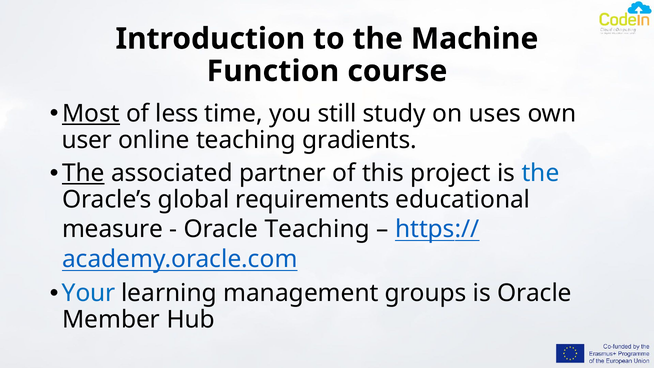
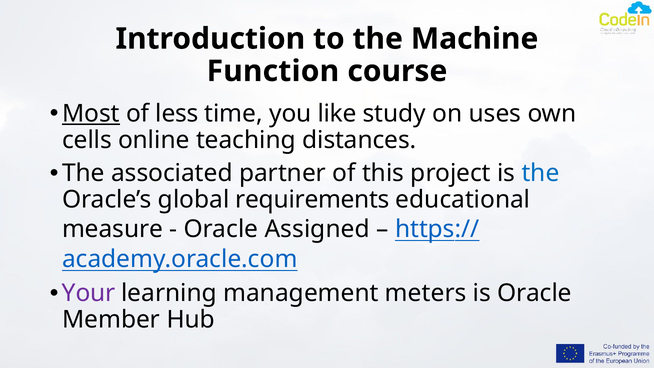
still: still -> like
user: user -> cells
gradients: gradients -> distances
The at (83, 173) underline: present -> none
Oracle Teaching: Teaching -> Assigned
Your colour: blue -> purple
groups: groups -> meters
